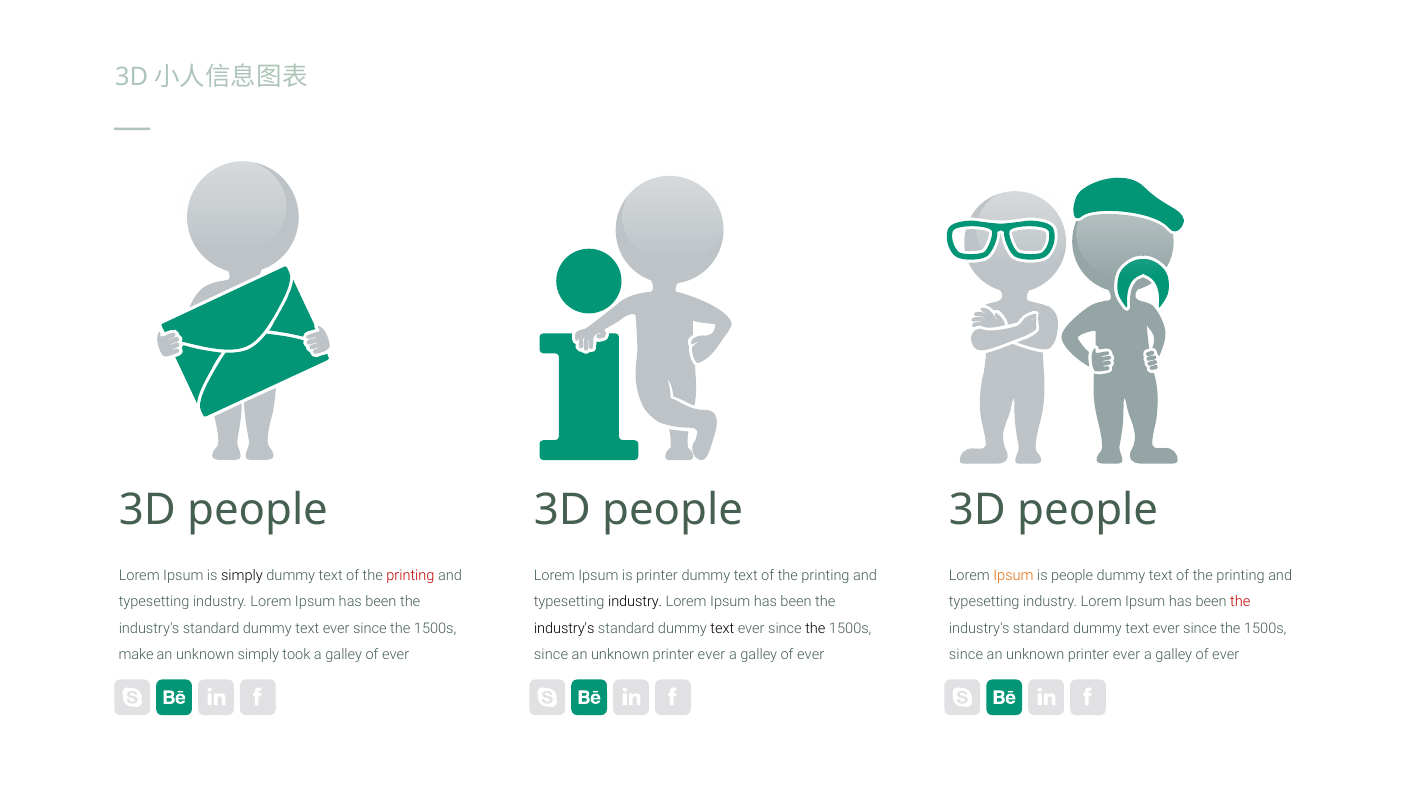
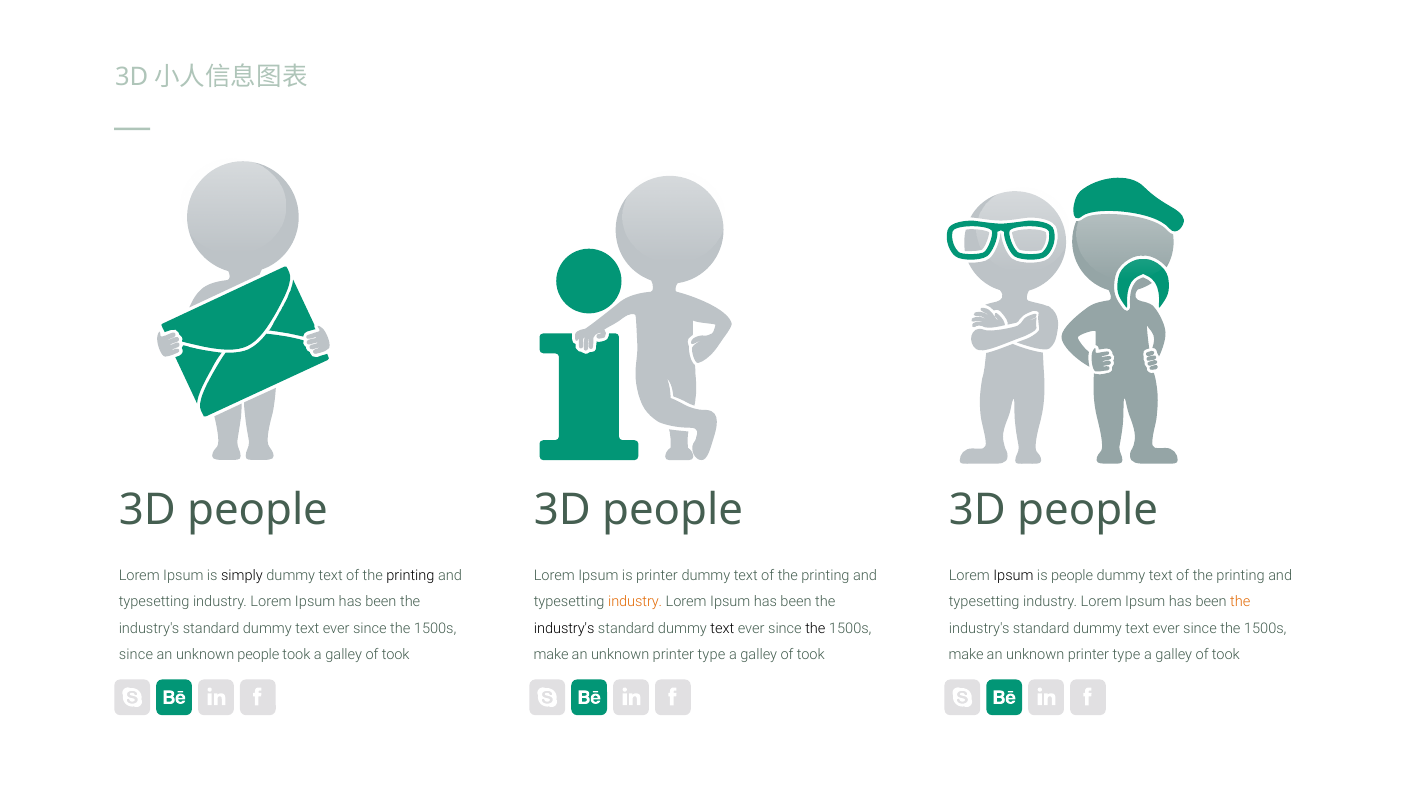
printing at (410, 576) colour: red -> black
Ipsum at (1014, 576) colour: orange -> black
industry at (635, 602) colour: black -> orange
the at (1240, 602) colour: red -> orange
make at (136, 655): make -> since
unknown simply: simply -> people
ever at (396, 655): ever -> took
since at (551, 655): since -> make
ever at (711, 655): ever -> type
ever at (811, 655): ever -> took
since at (966, 655): since -> make
ever at (1127, 655): ever -> type
ever at (1226, 655): ever -> took
